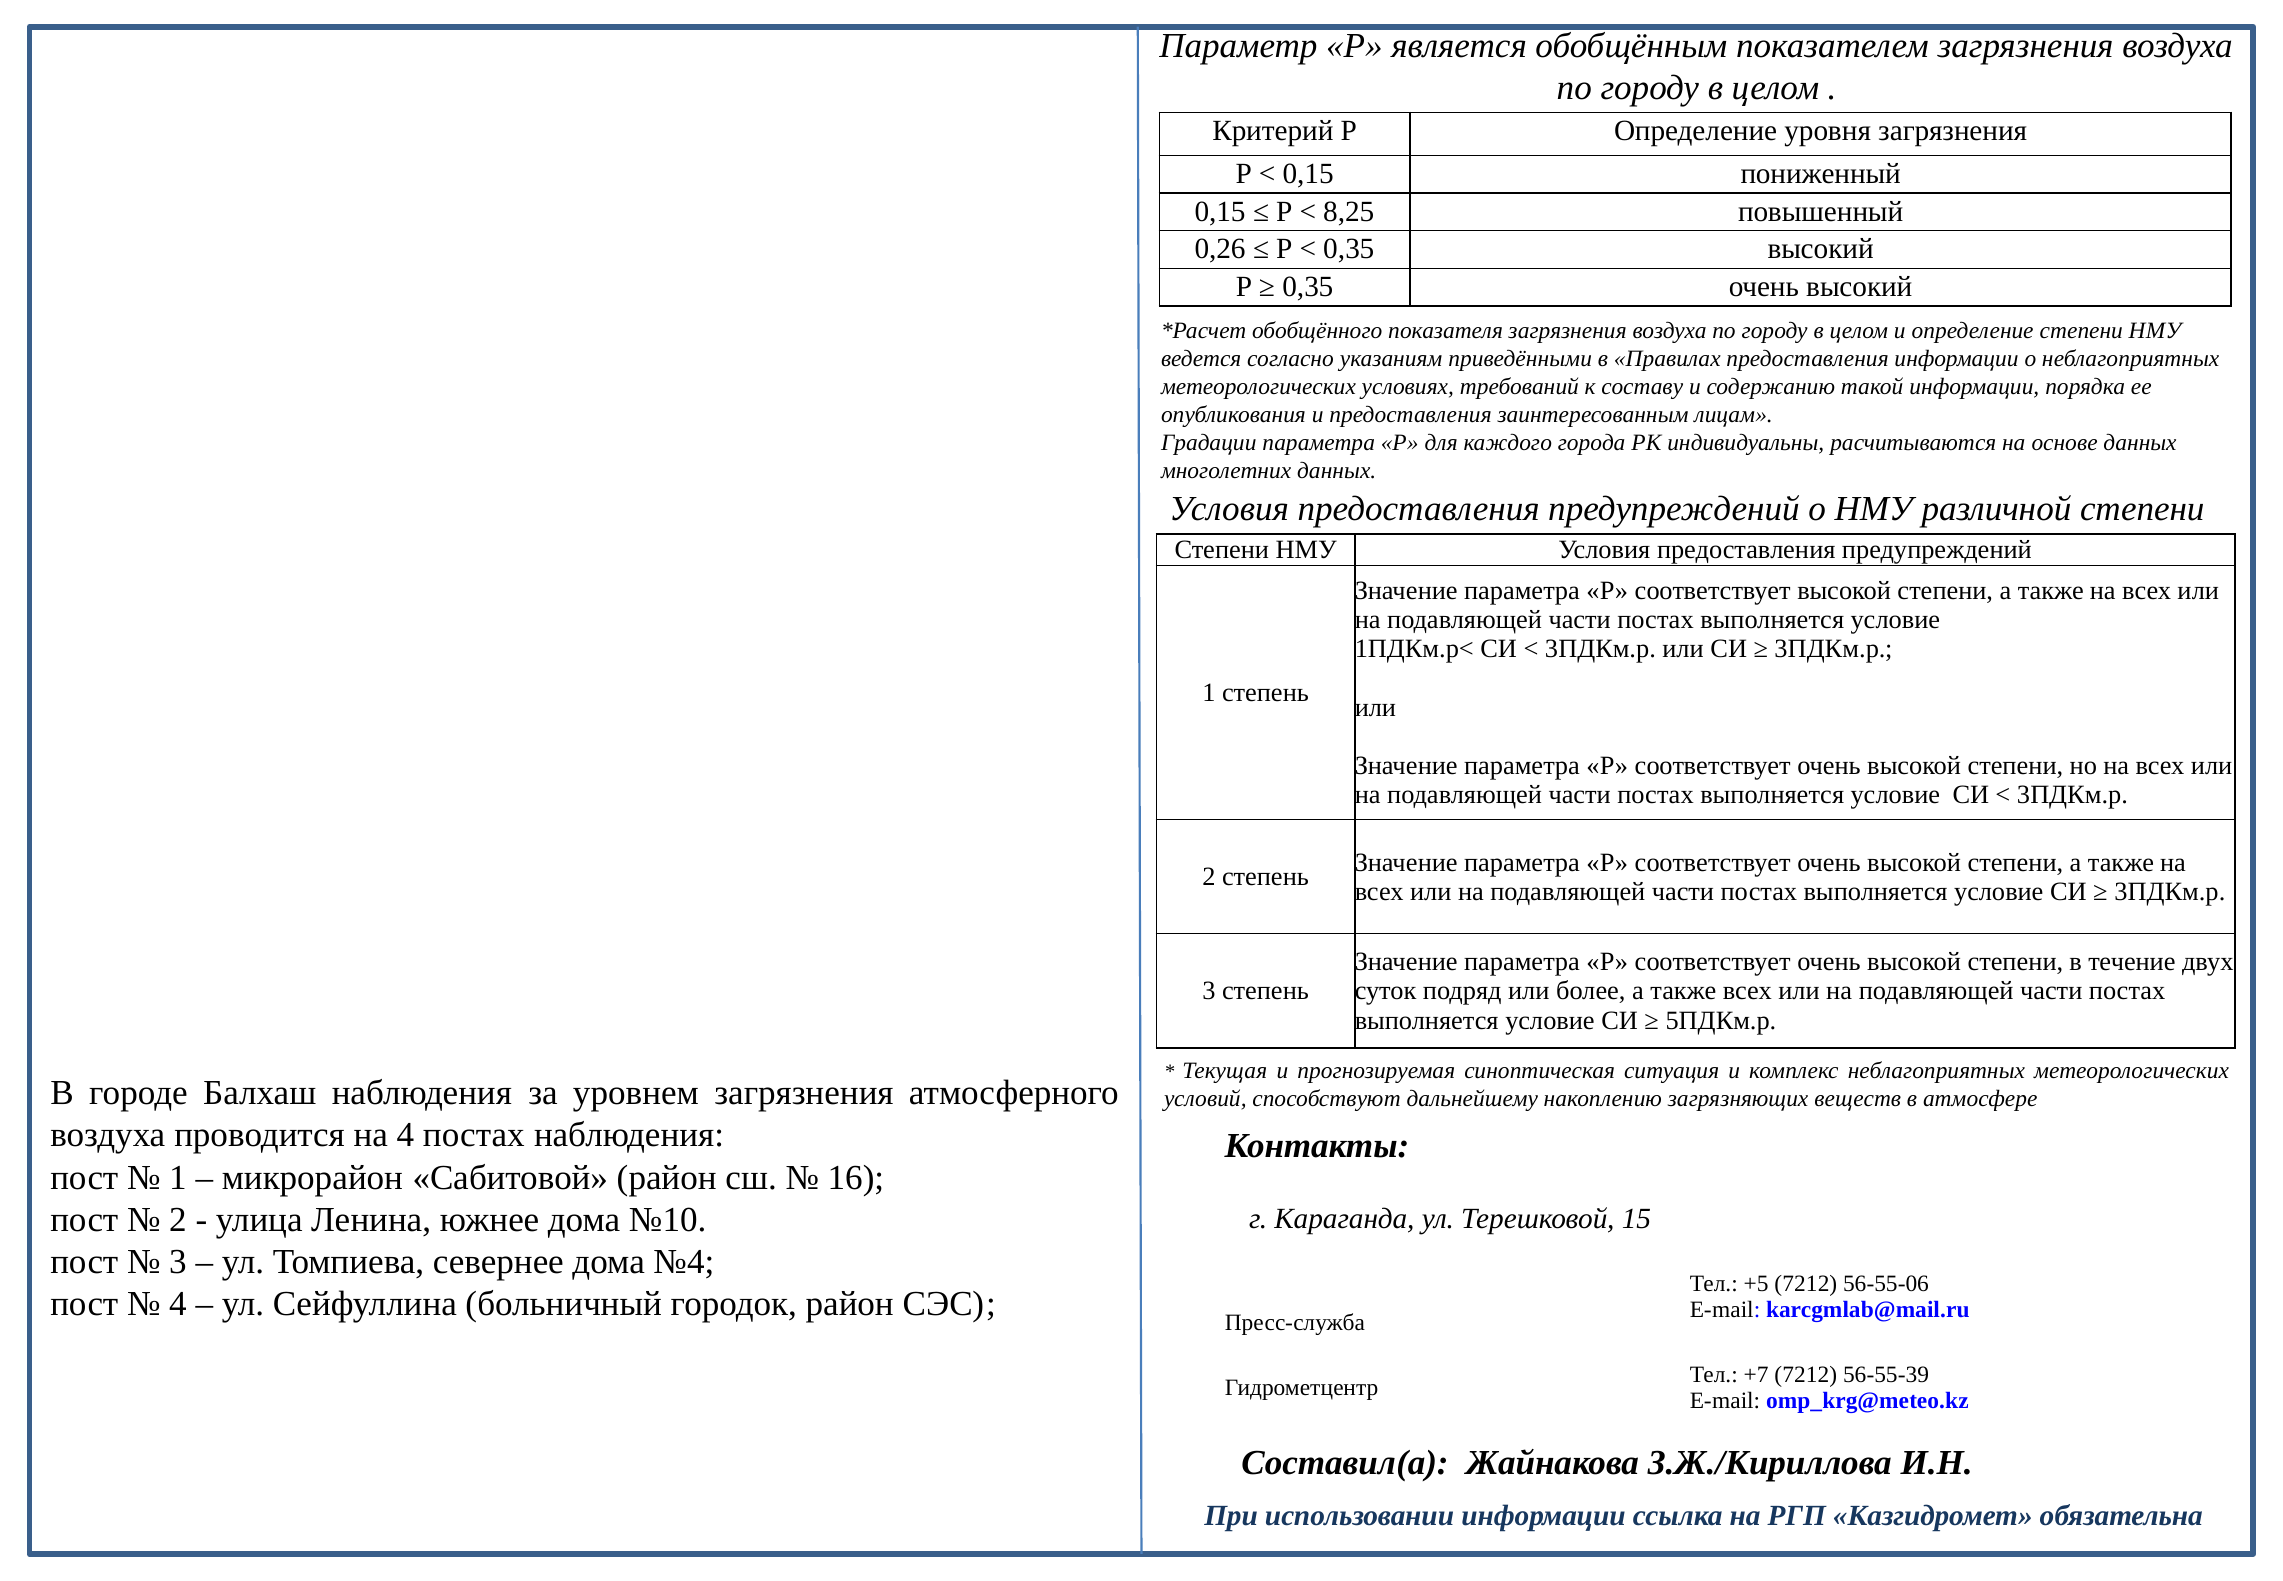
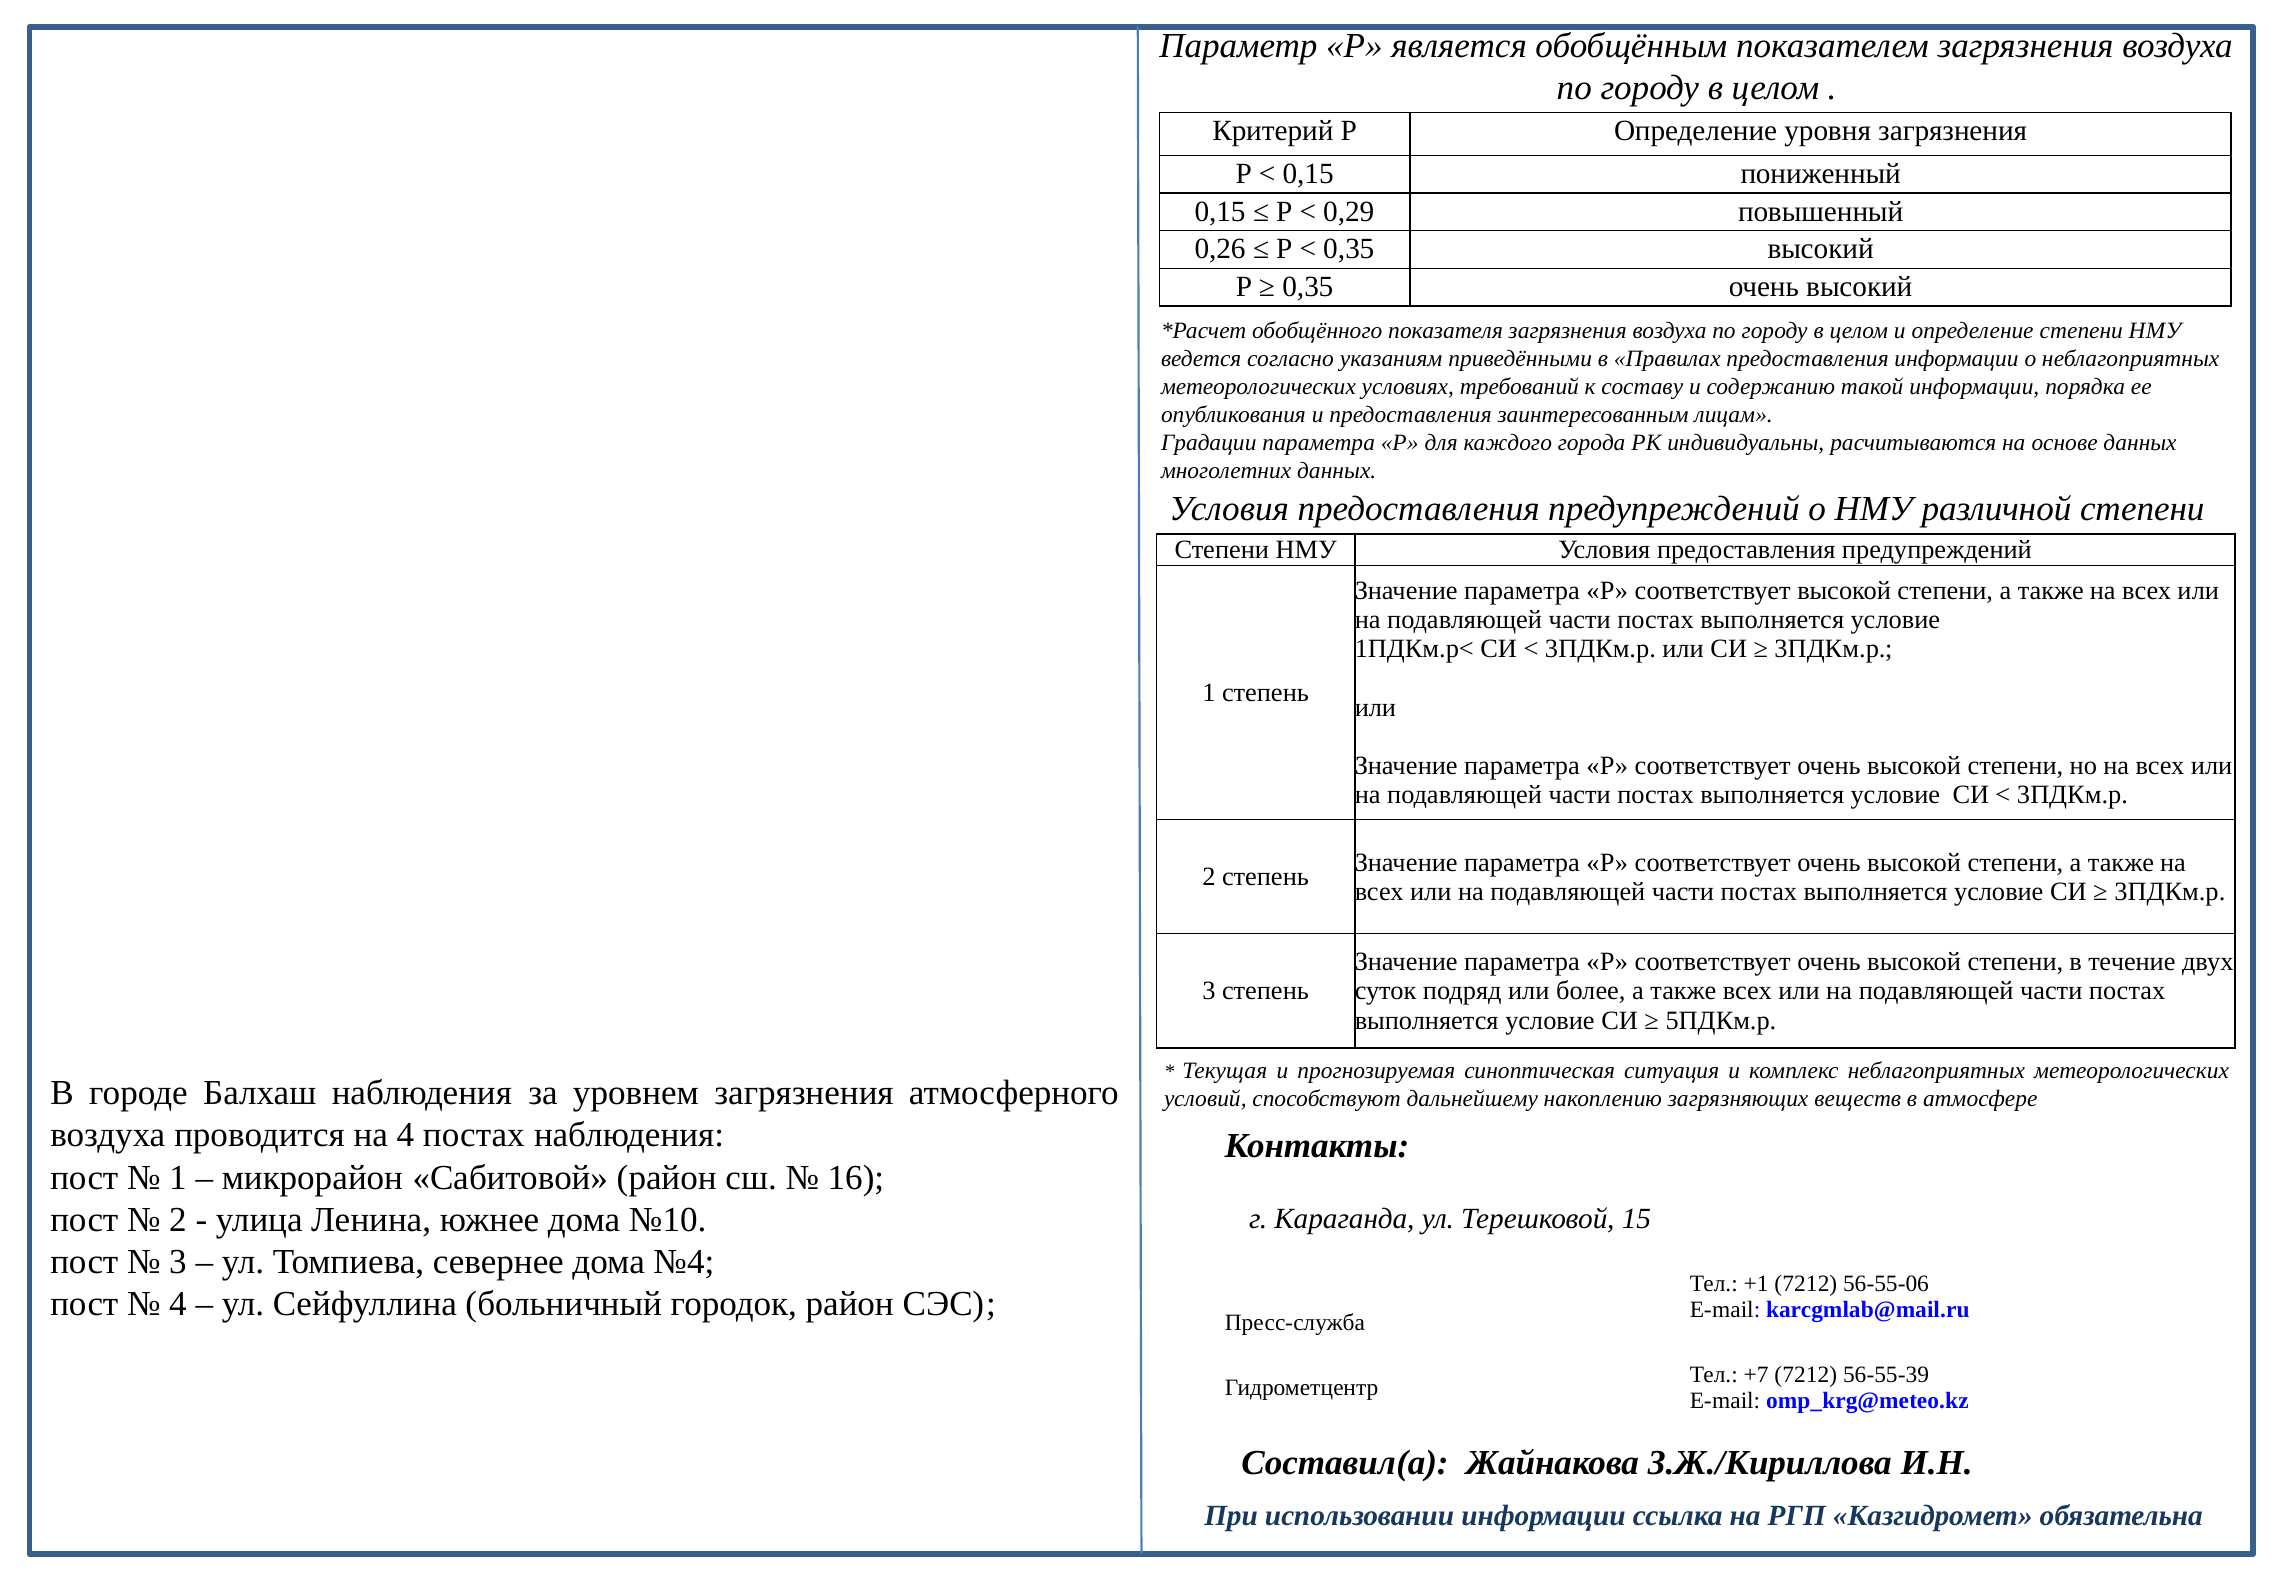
8,25: 8,25 -> 0,29
+5: +5 -> +1
